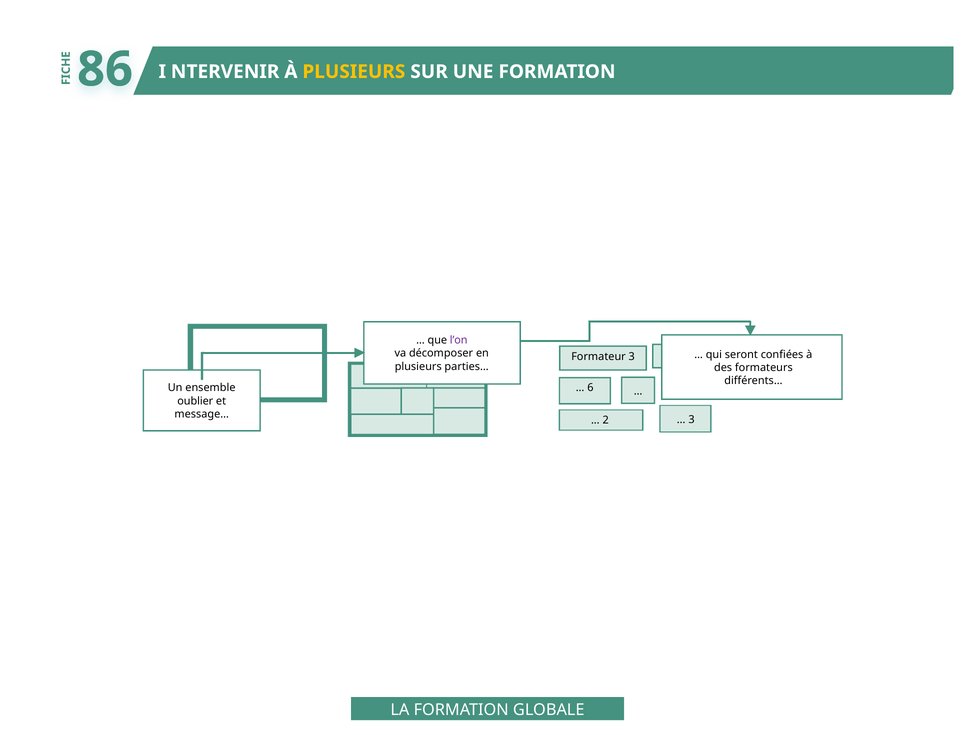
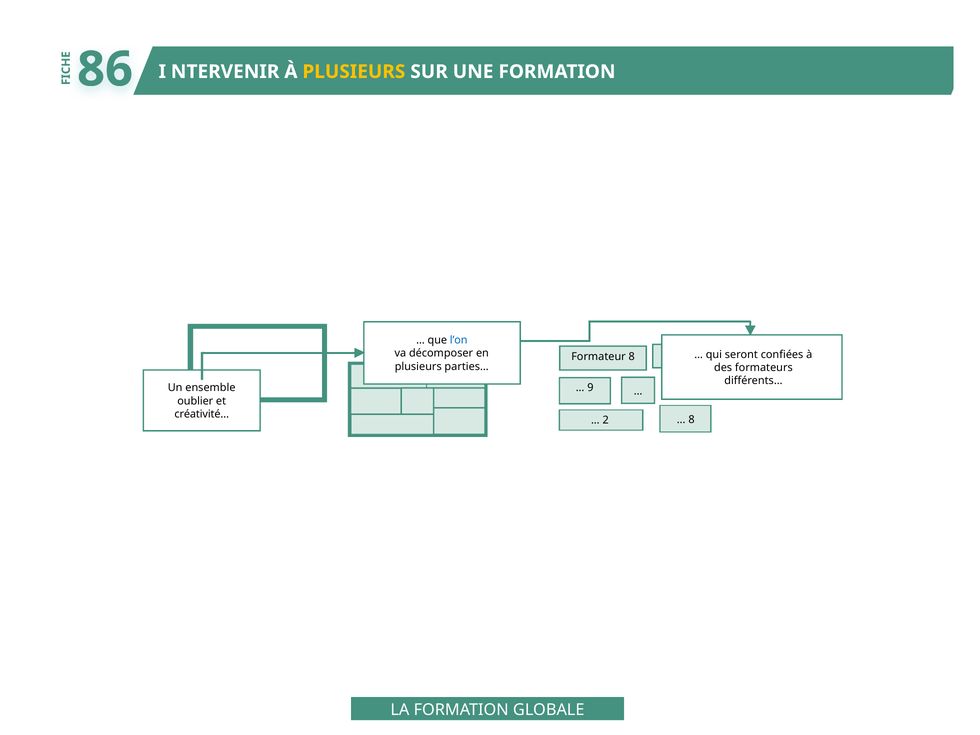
l’on colour: purple -> blue
Formateur 3: 3 -> 8
6: 6 -> 9
message…: message… -> créativité…
3 at (692, 420): 3 -> 8
